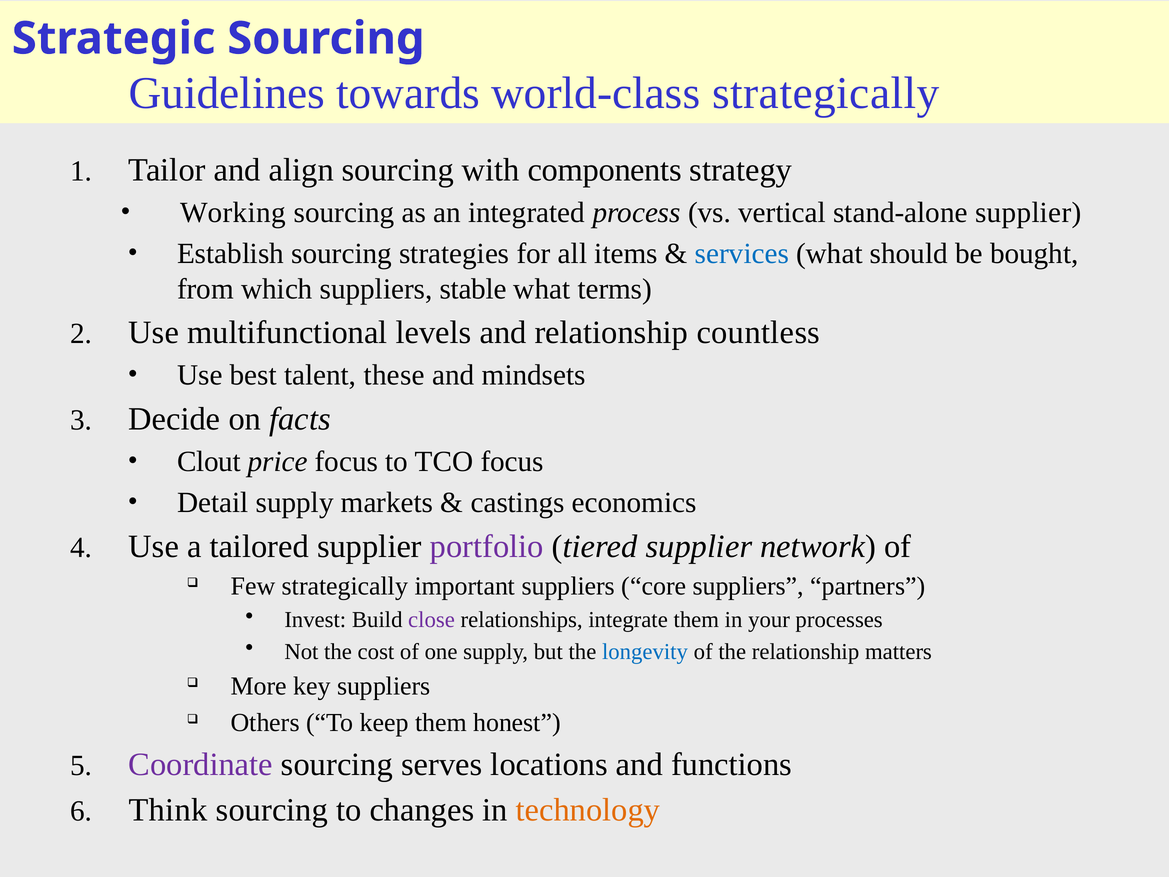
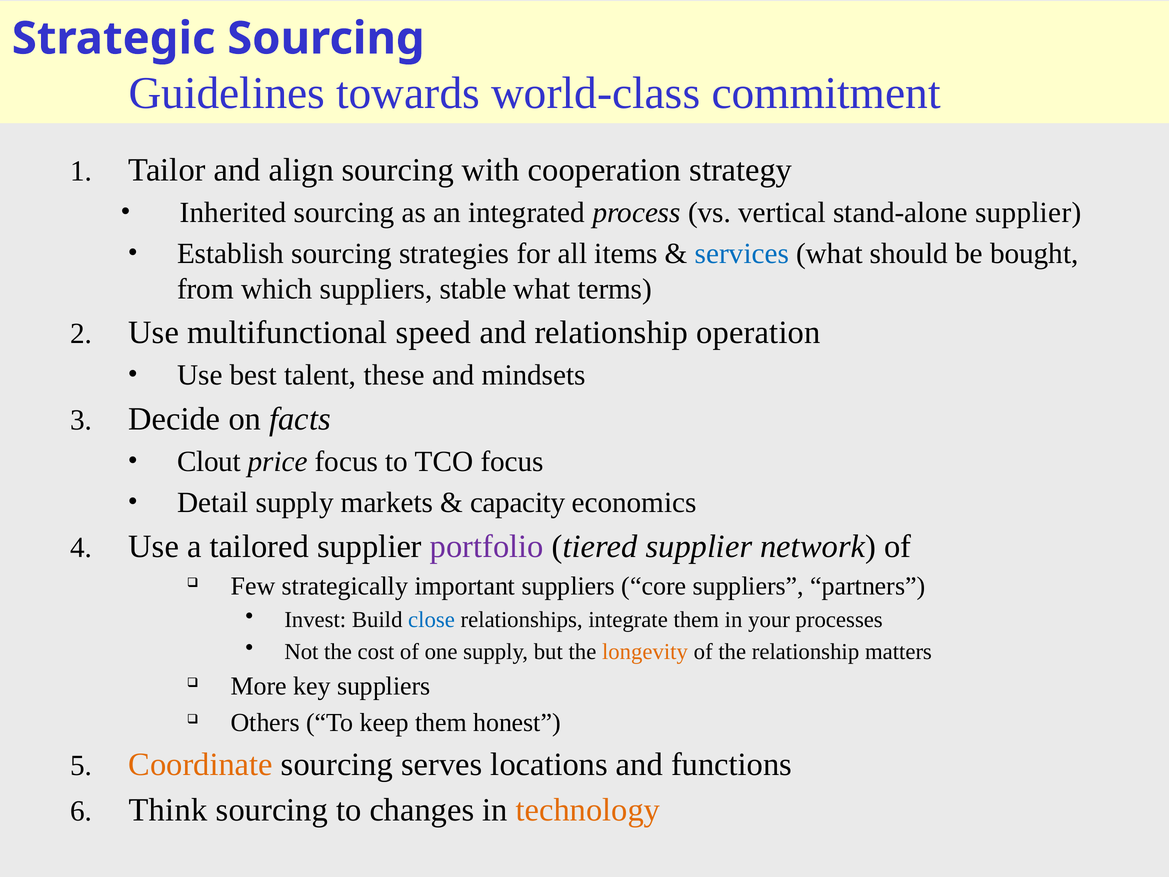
world-class strategically: strategically -> commitment
components: components -> cooperation
Working: Working -> Inherited
levels: levels -> speed
countless: countless -> operation
castings: castings -> capacity
close colour: purple -> blue
longevity colour: blue -> orange
Coordinate colour: purple -> orange
